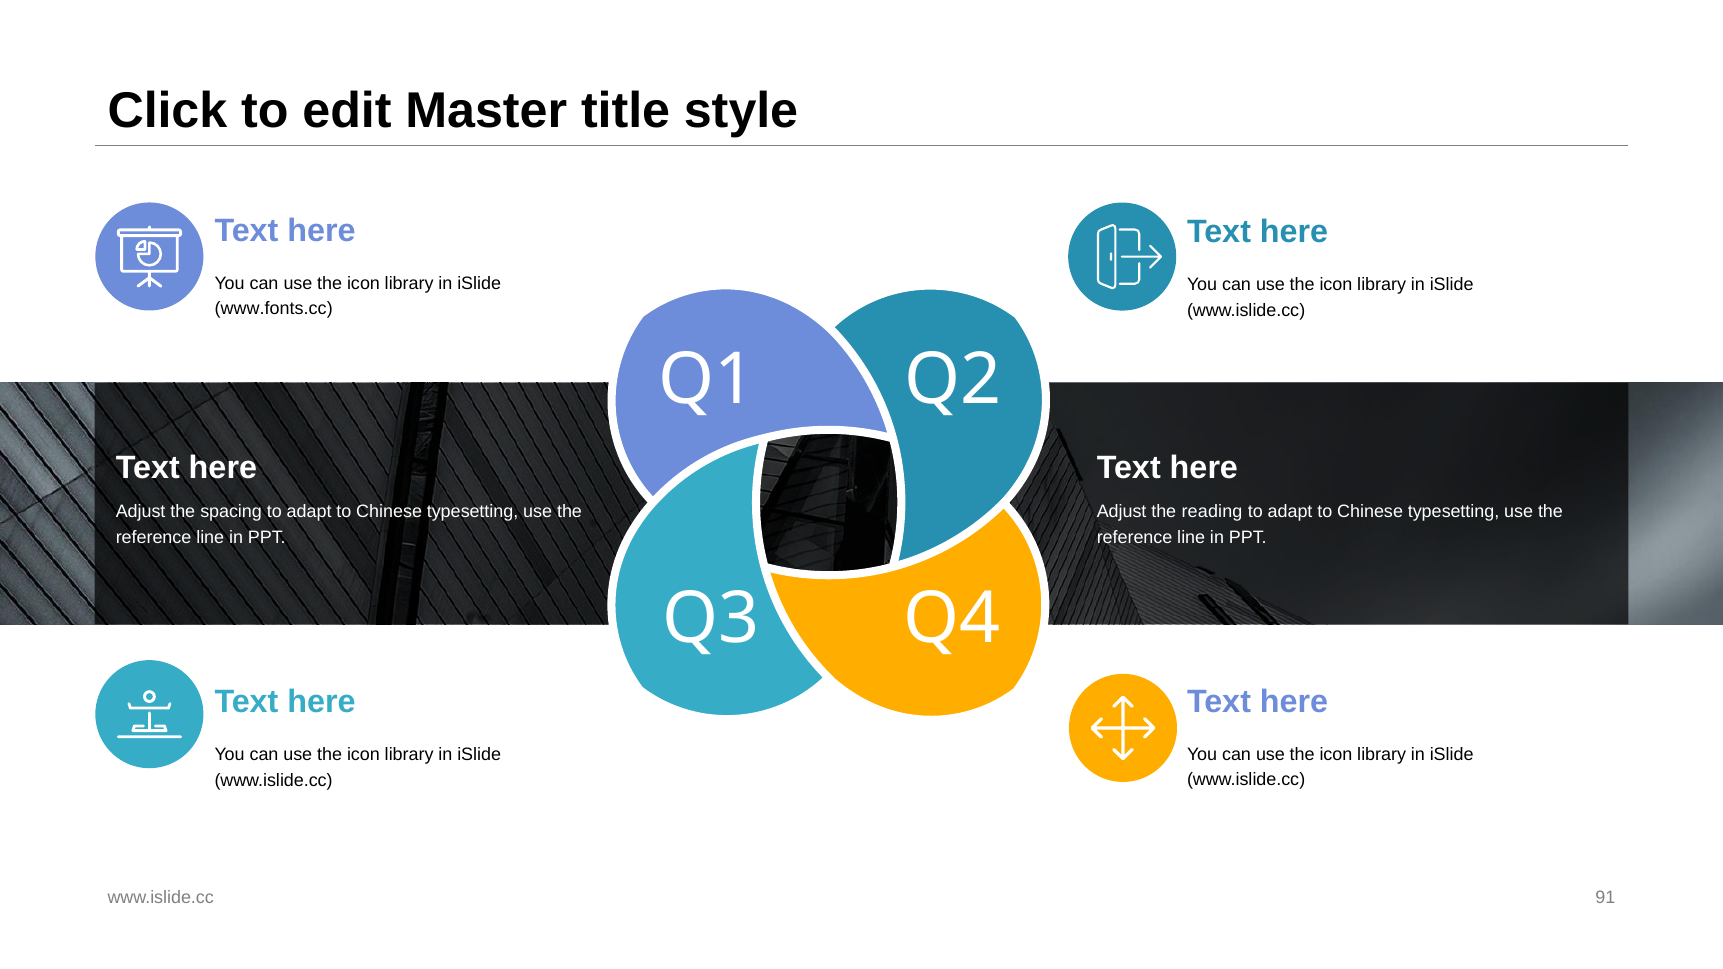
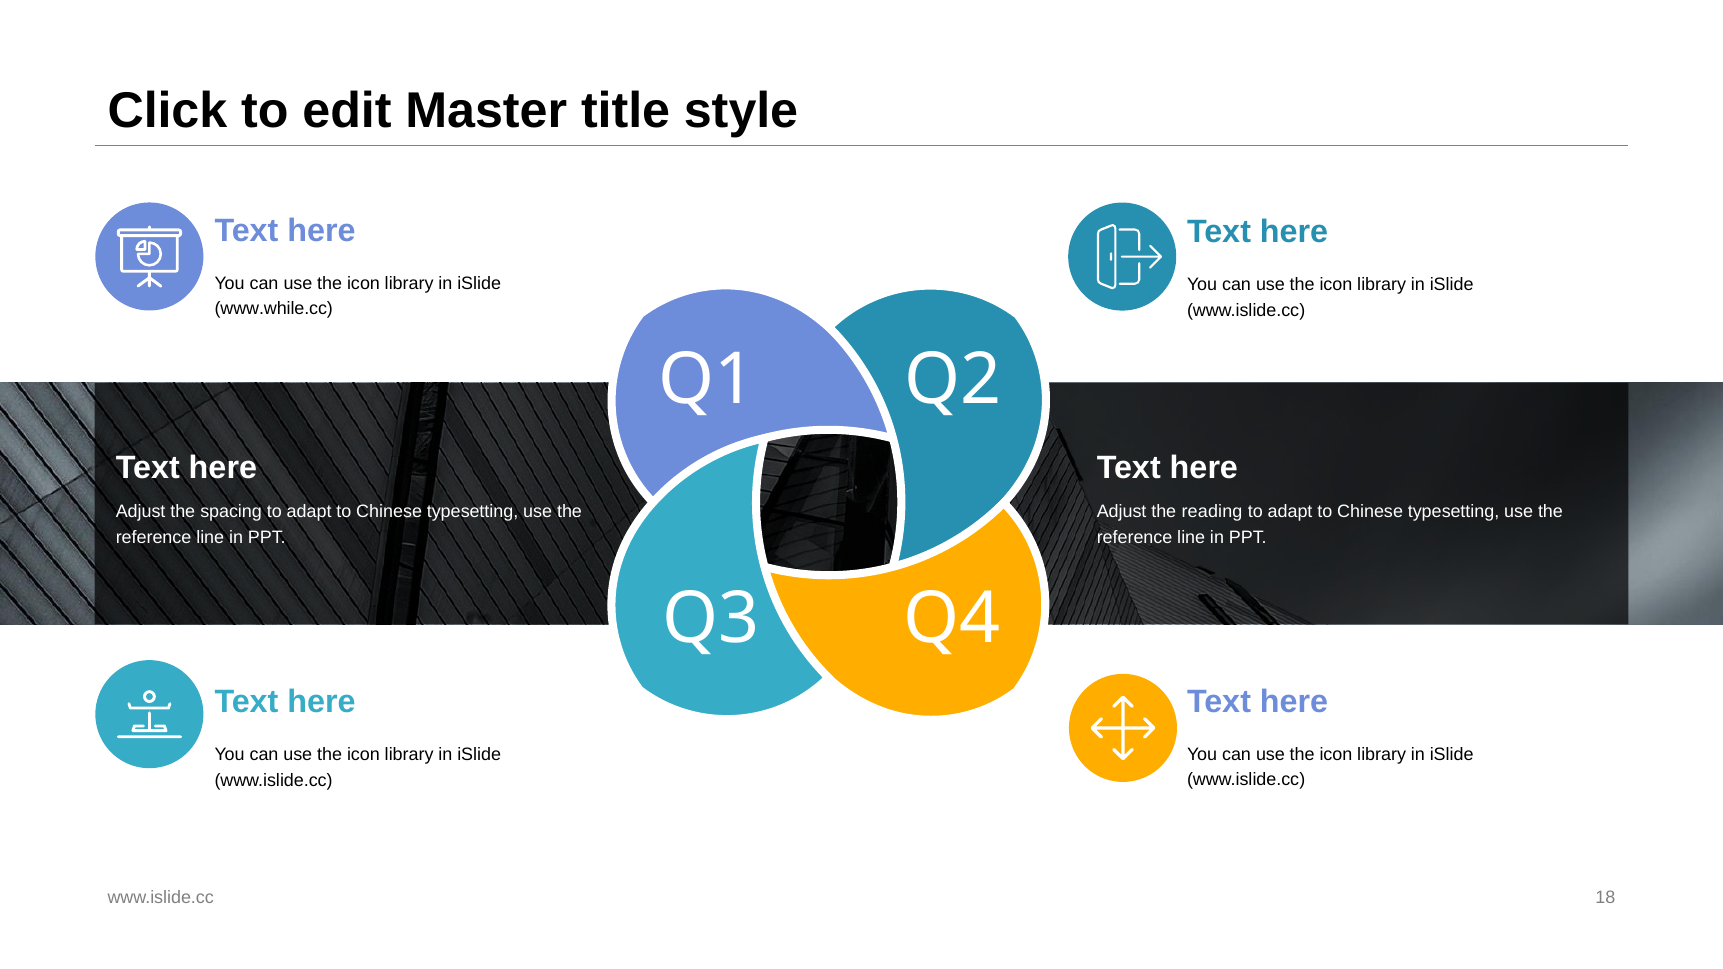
www.fonts.cc: www.fonts.cc -> www.while.cc
91: 91 -> 18
